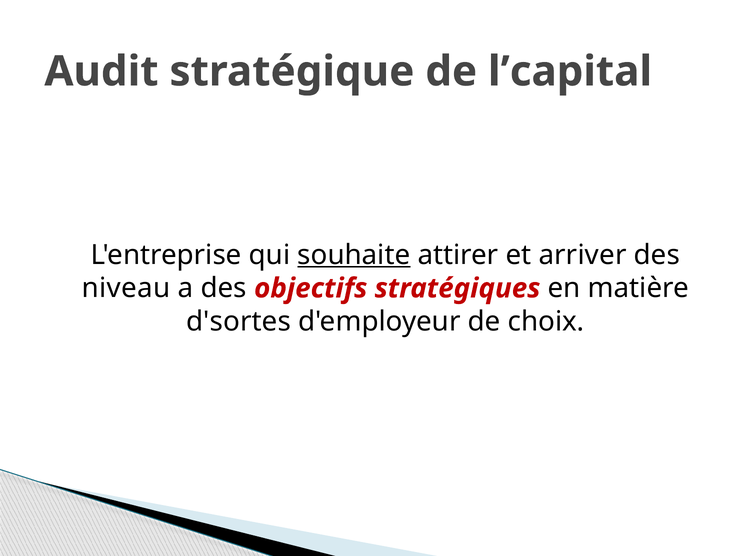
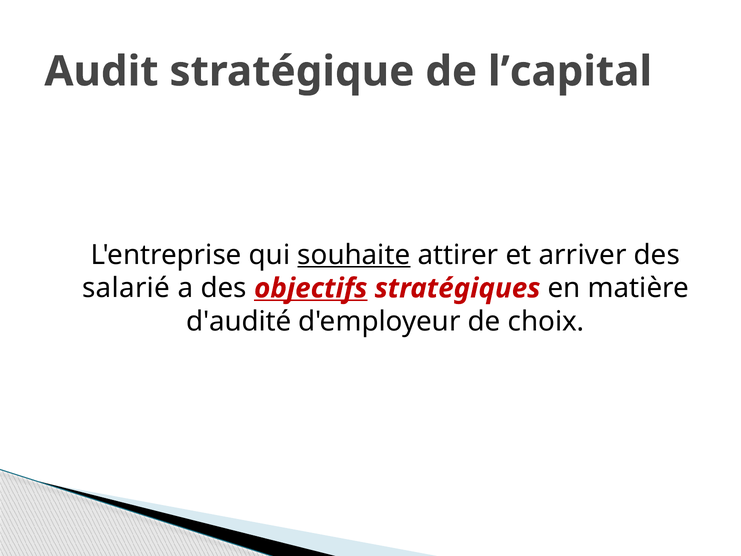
niveau: niveau -> salarié
objectifs underline: none -> present
d'sortes: d'sortes -> d'audité
